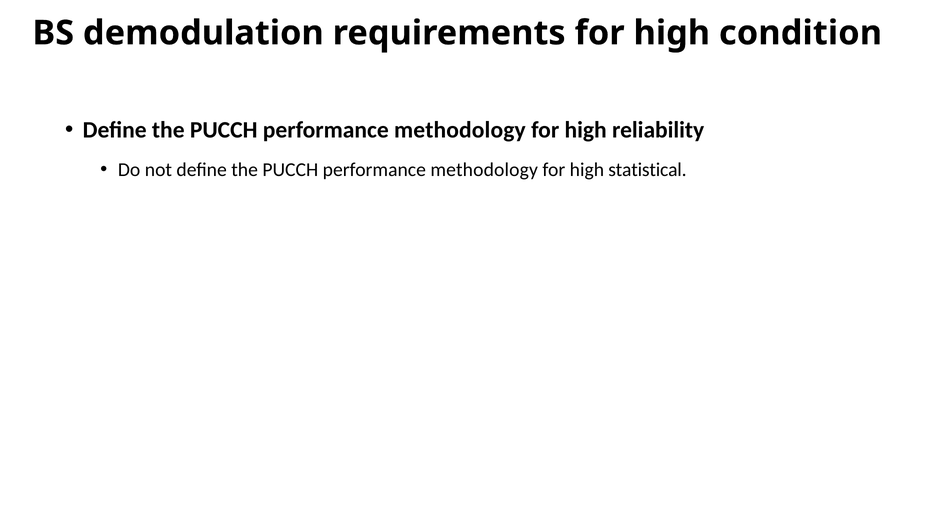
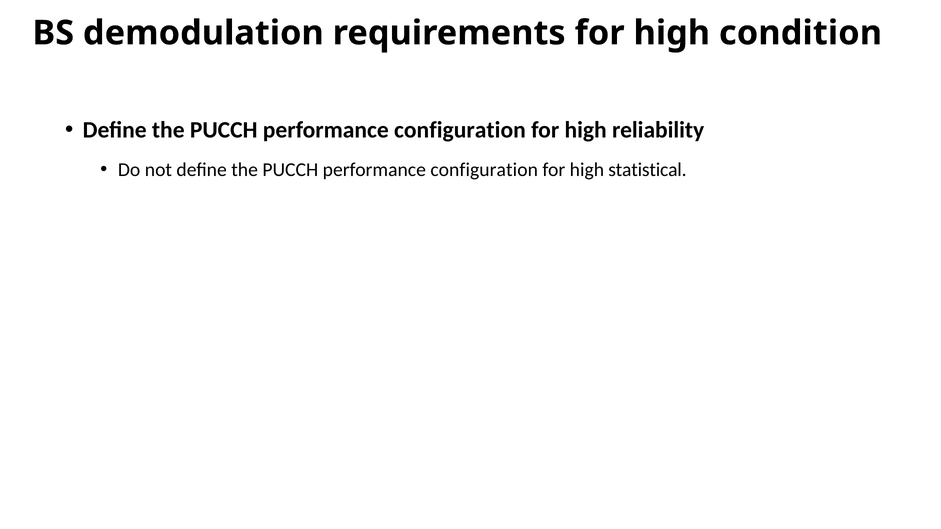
methodology at (460, 130): methodology -> configuration
methodology at (484, 170): methodology -> configuration
